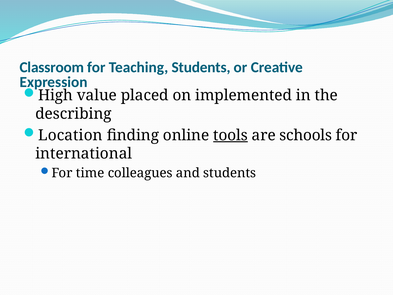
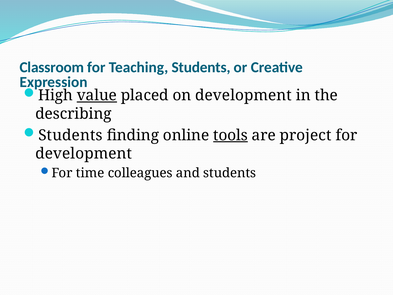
value underline: none -> present
on implemented: implemented -> development
Location at (70, 135): Location -> Students
schools: schools -> project
international at (84, 153): international -> development
